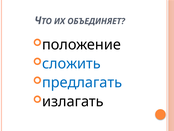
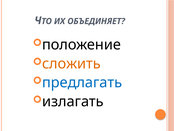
сложить colour: blue -> orange
